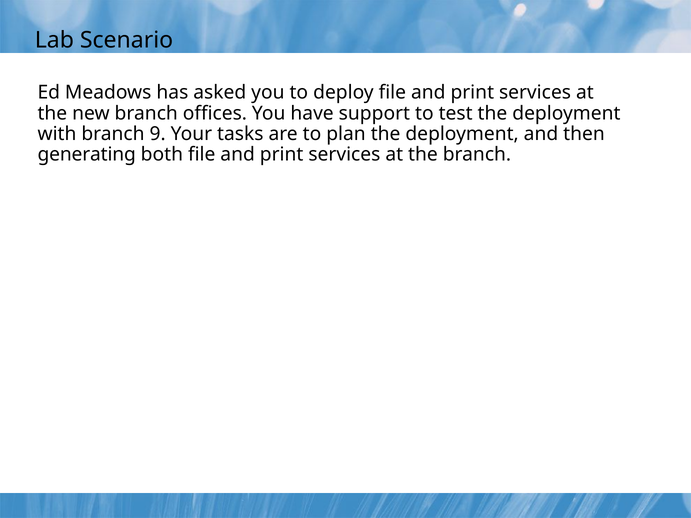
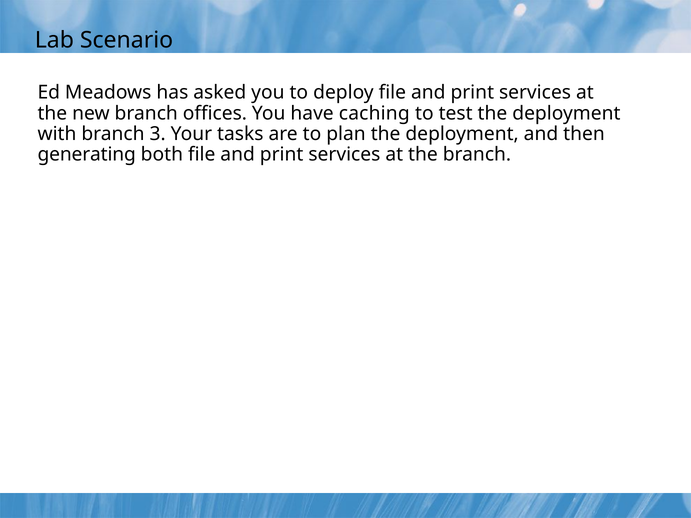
support: support -> caching
9: 9 -> 3
